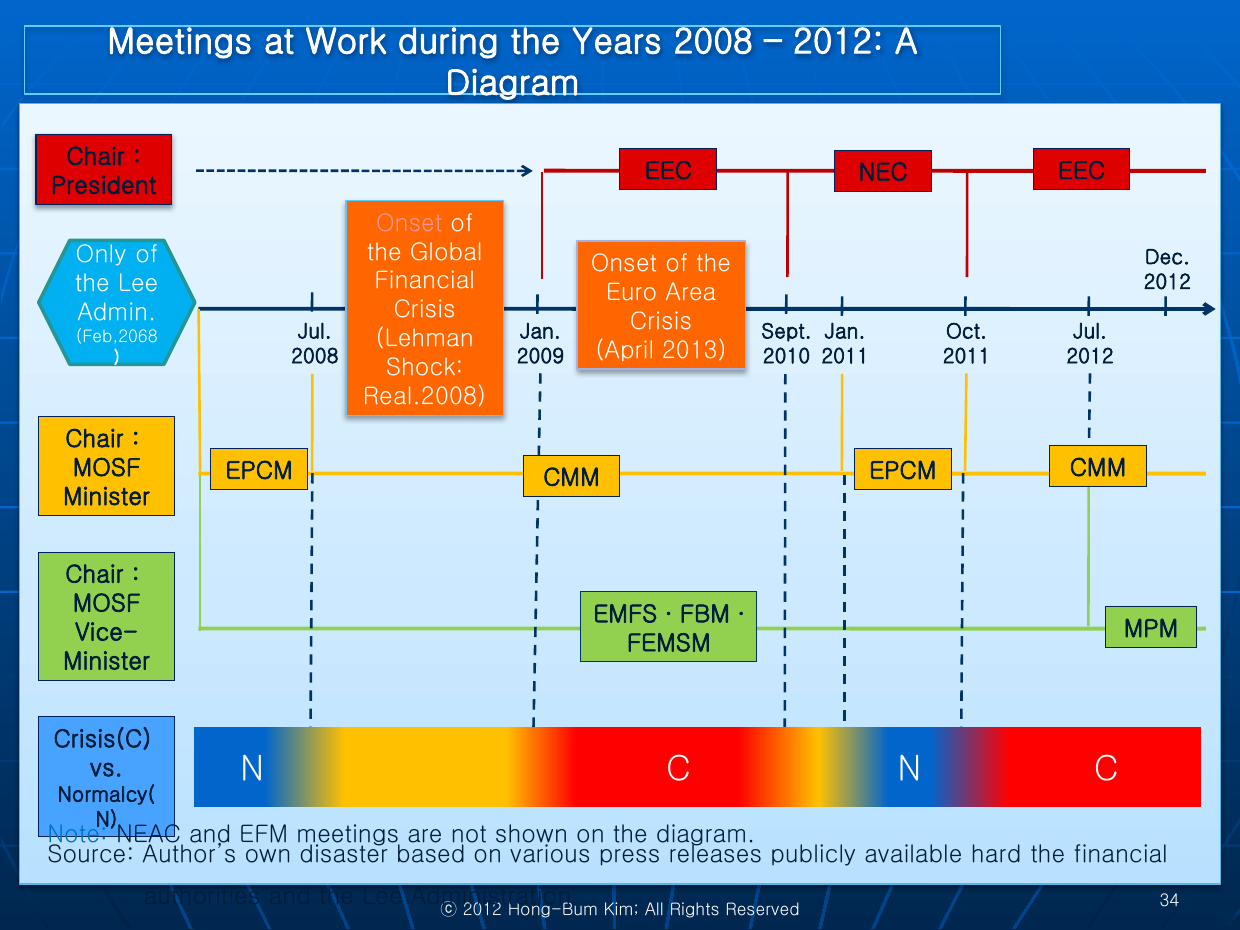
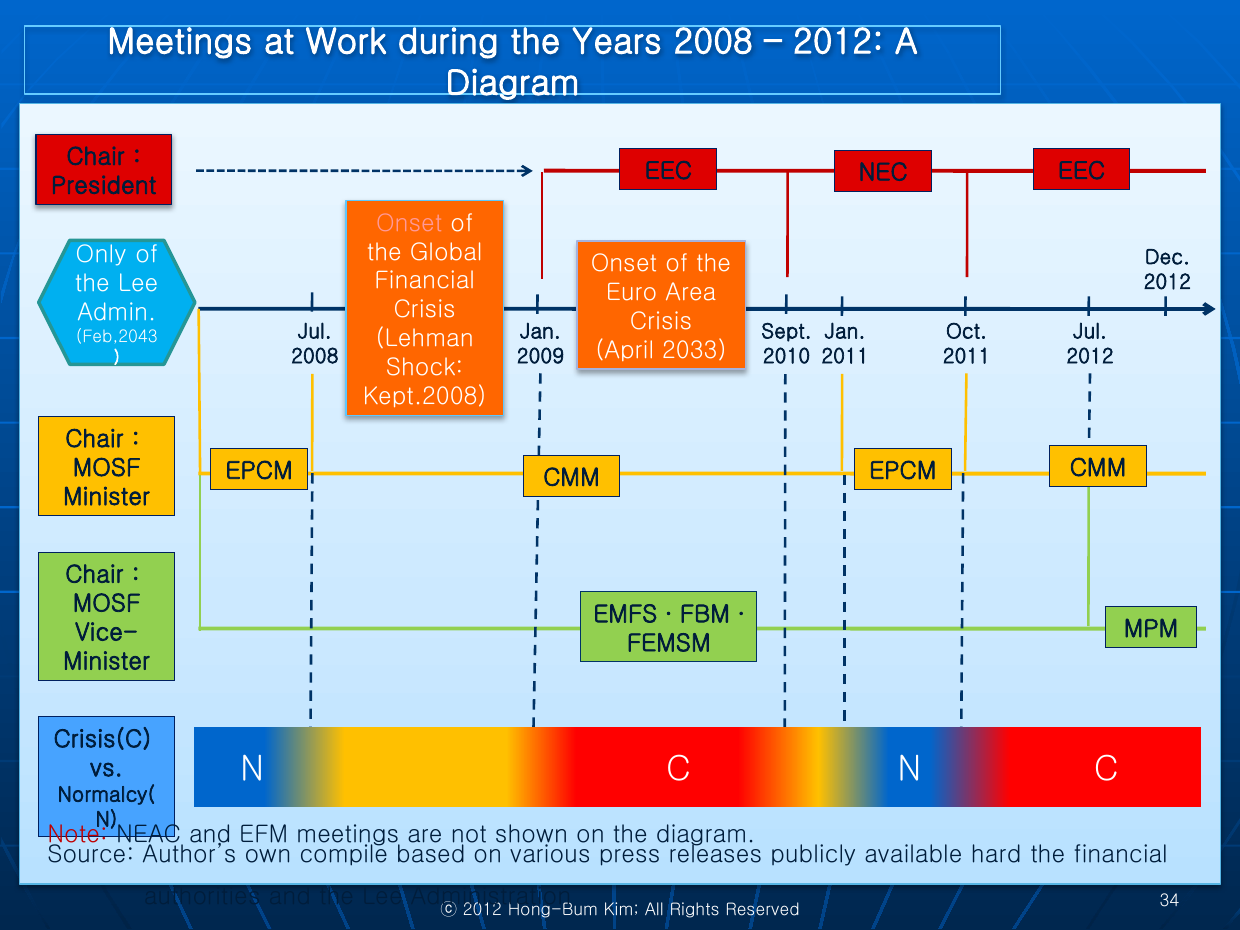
Feb,2068: Feb,2068 -> Feb,2043
2013: 2013 -> 2033
Real.2008: Real.2008 -> Kept.2008
Note colour: blue -> red
disaster: disaster -> compile
